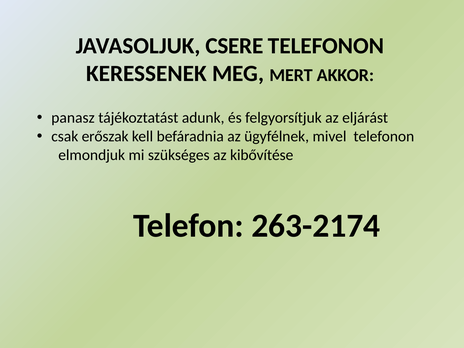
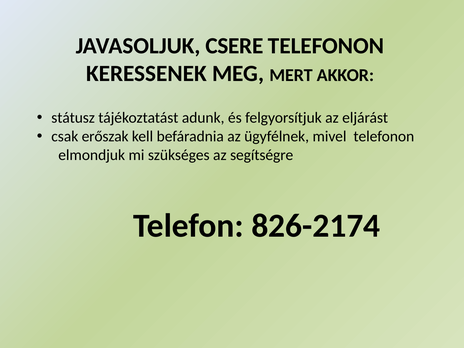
panasz: panasz -> státusz
kibővítése: kibővítése -> segítségre
263-2174: 263-2174 -> 826-2174
